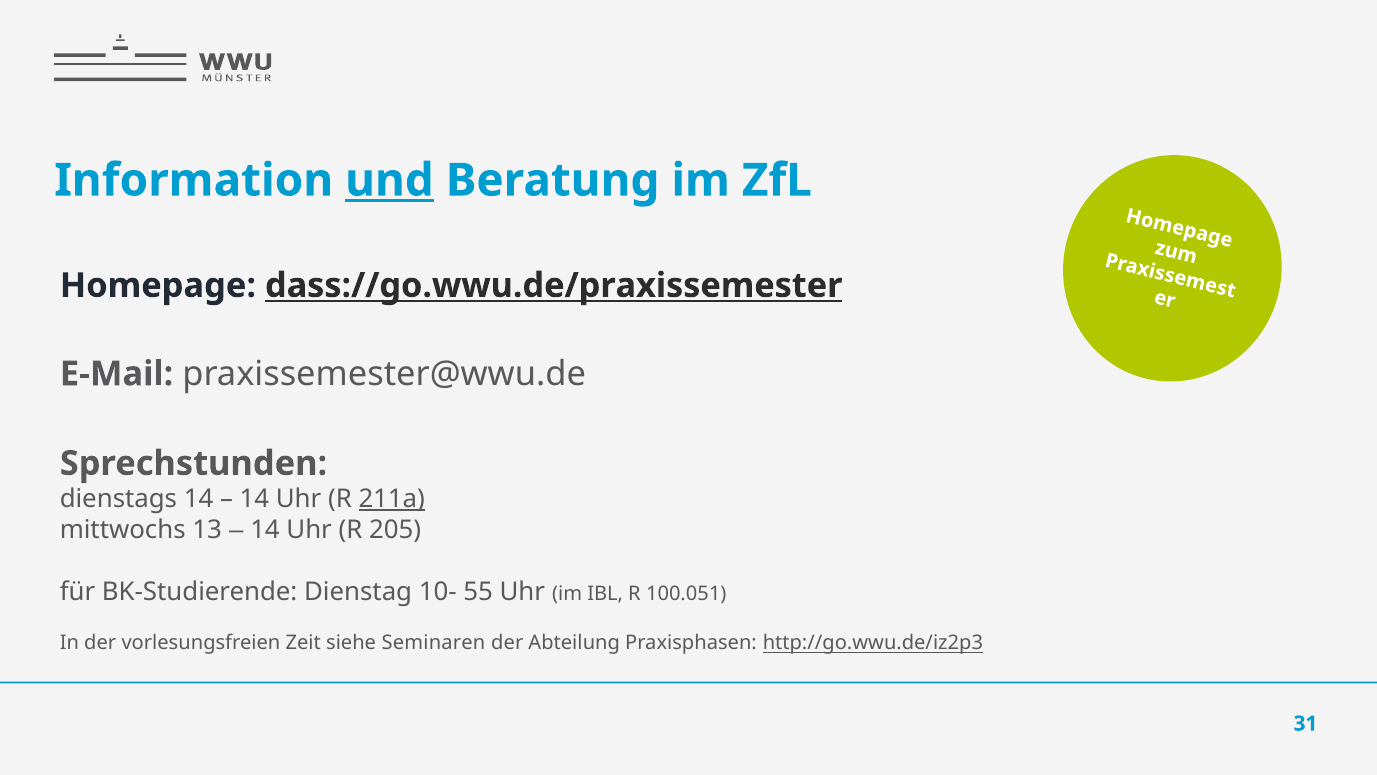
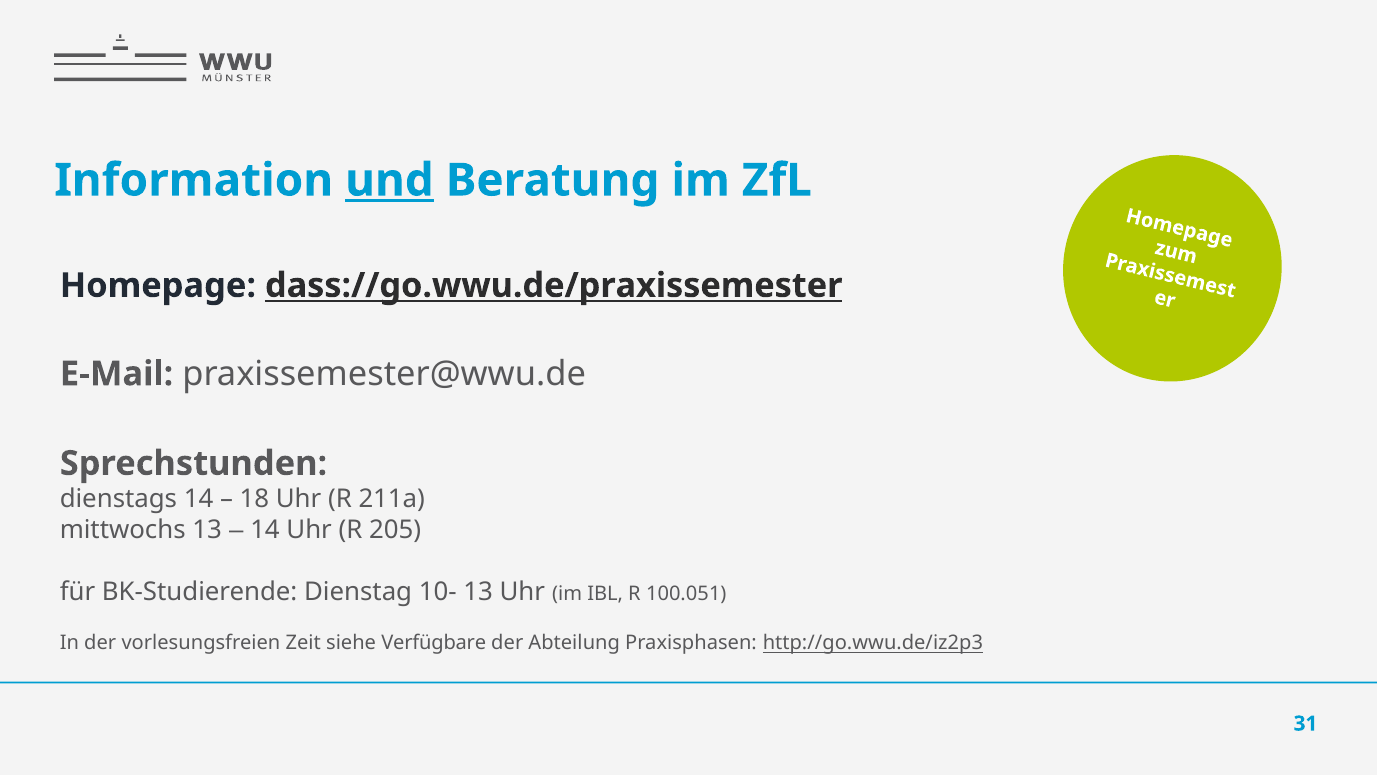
14 at (254, 499): 14 -> 18
211a underline: present -> none
10- 55: 55 -> 13
Seminaren: Seminaren -> Verfügbare
